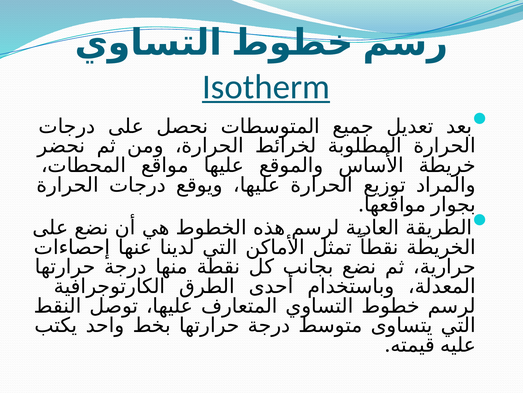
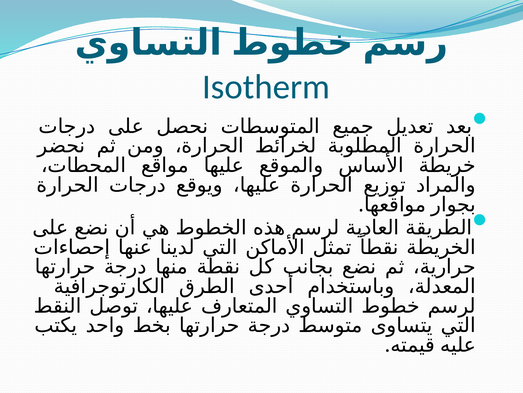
Isotherm underline: present -> none
